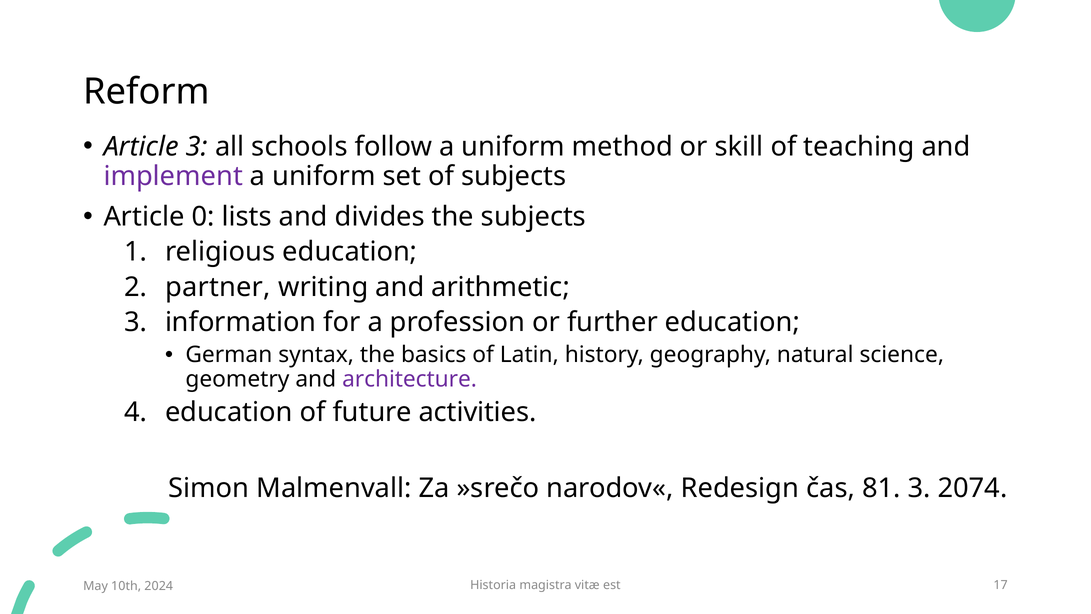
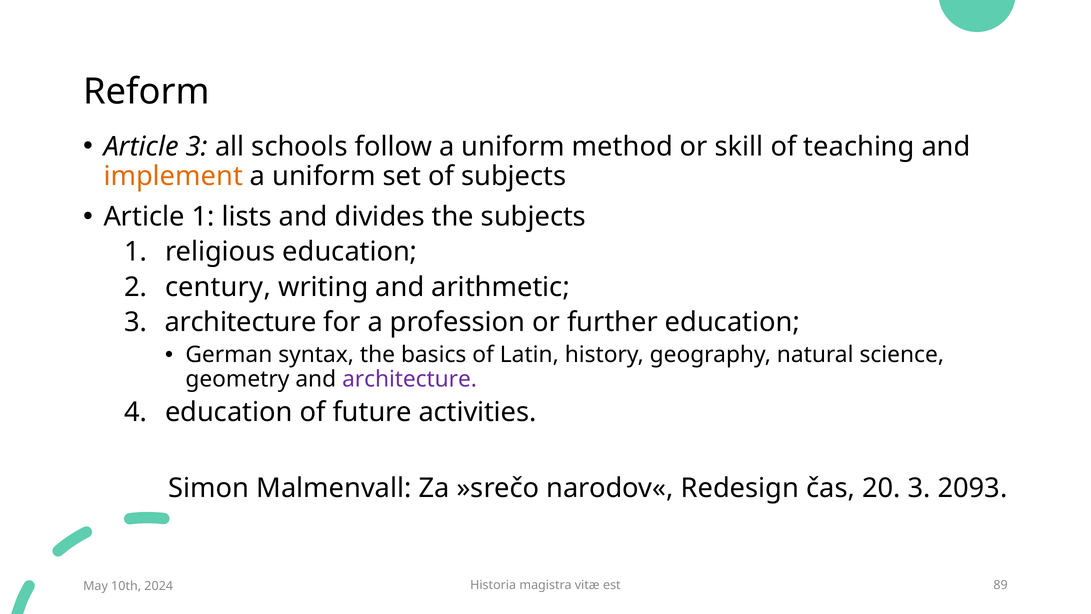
implement colour: purple -> orange
Article 0: 0 -> 1
partner: partner -> century
3 information: information -> architecture
81: 81 -> 20
2074: 2074 -> 2093
17: 17 -> 89
